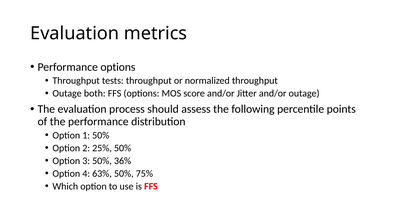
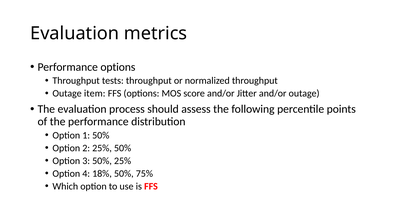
both: both -> item
50% 36%: 36% -> 25%
63%: 63% -> 18%
